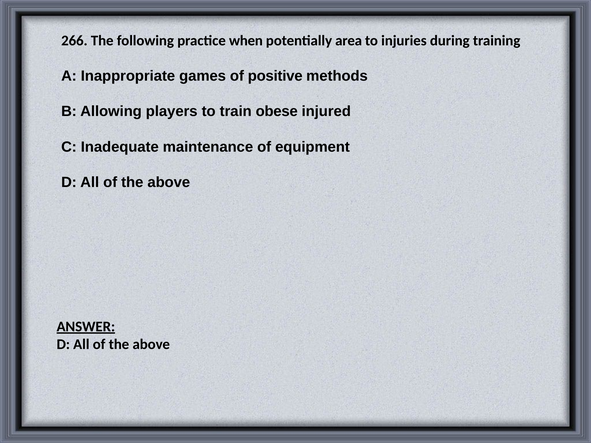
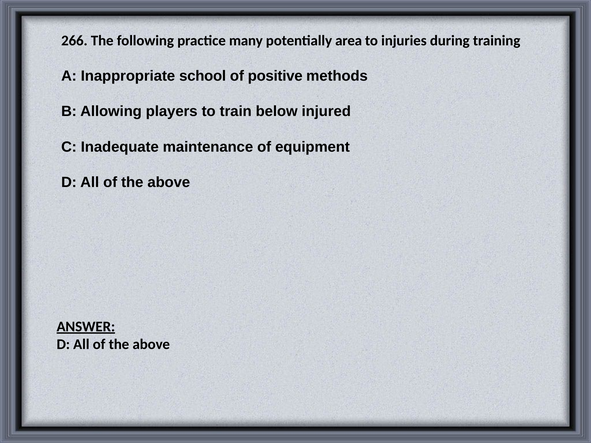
when: when -> many
games: games -> school
obese: obese -> below
